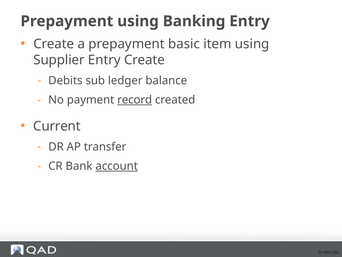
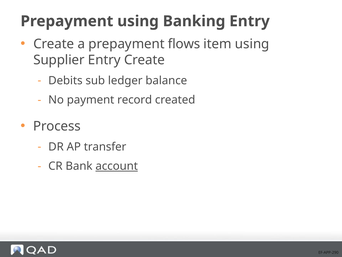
basic: basic -> flows
record underline: present -> none
Current: Current -> Process
